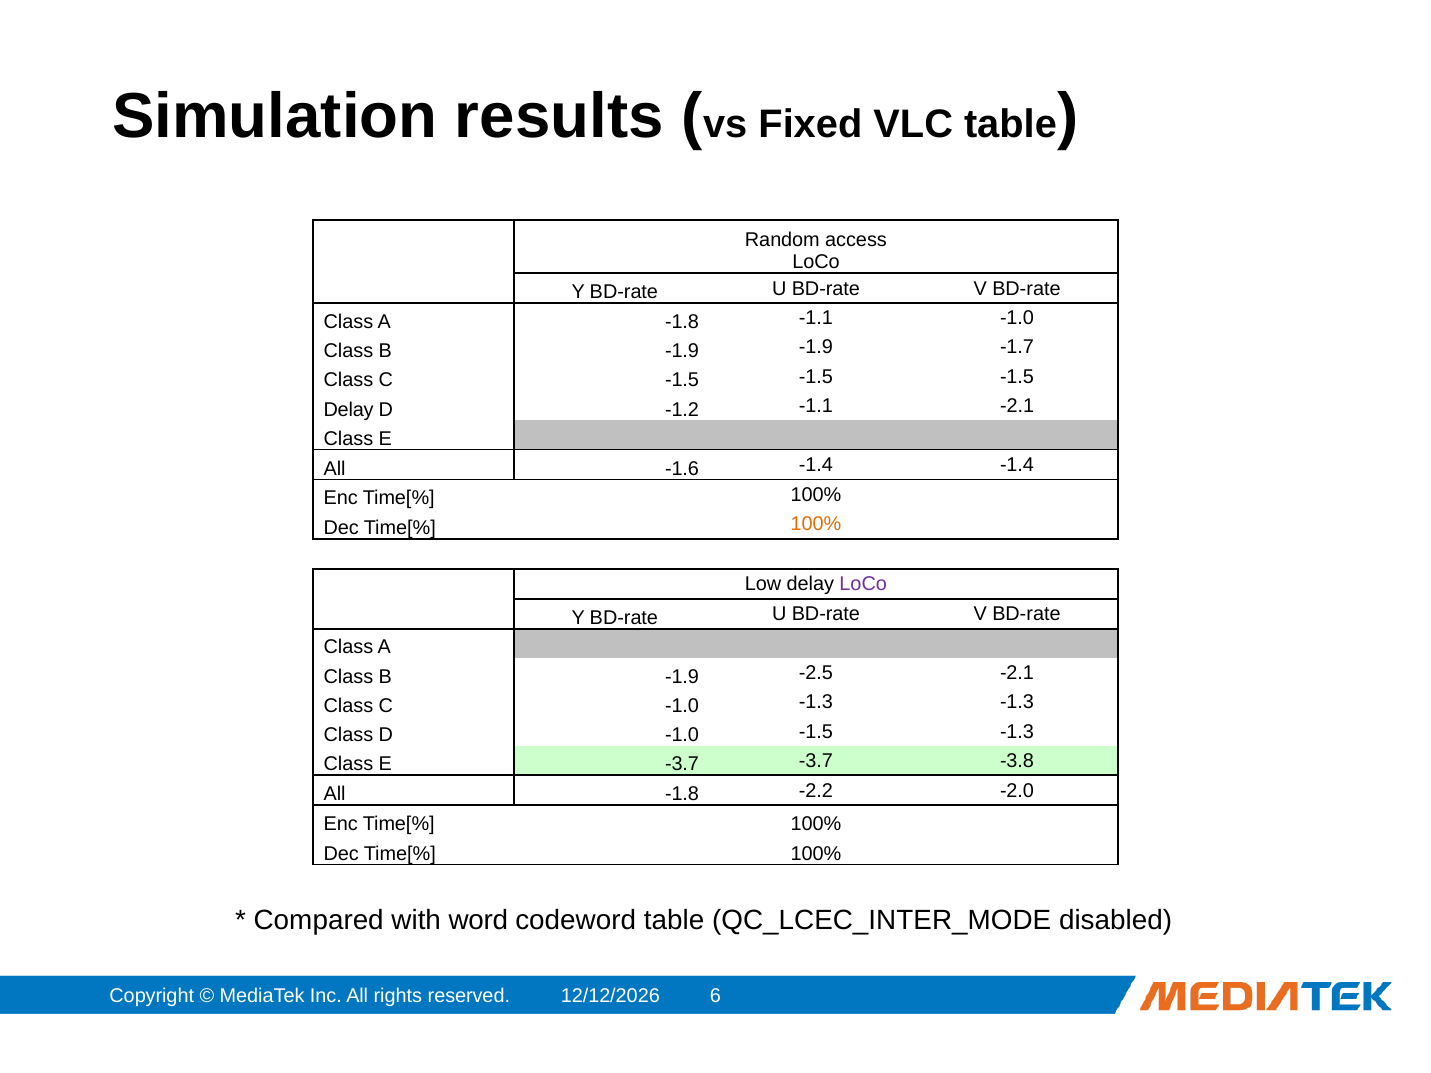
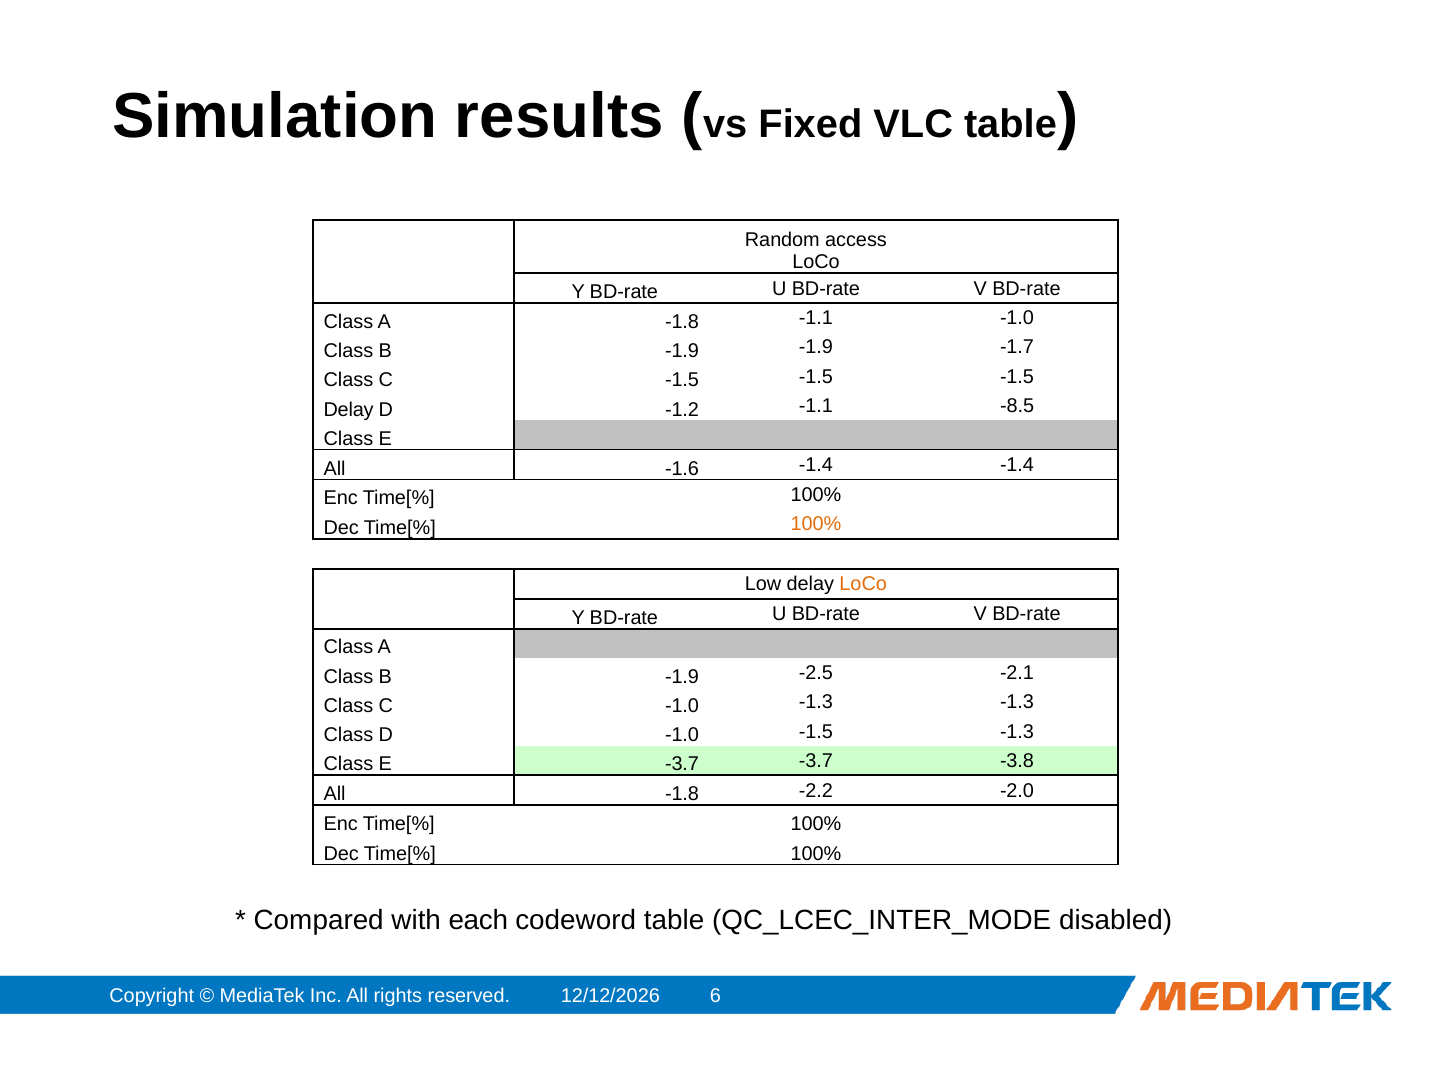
-1.1 -2.1: -2.1 -> -8.5
LoCo at (863, 584) colour: purple -> orange
word: word -> each
